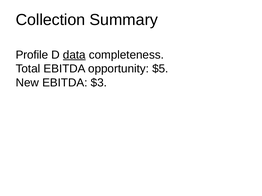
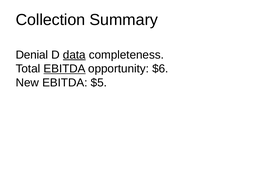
Profile: Profile -> Denial
EBITDA at (65, 69) underline: none -> present
$5: $5 -> $6
$3: $3 -> $5
